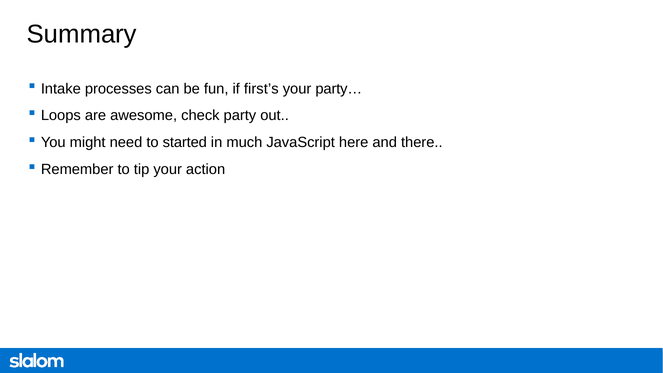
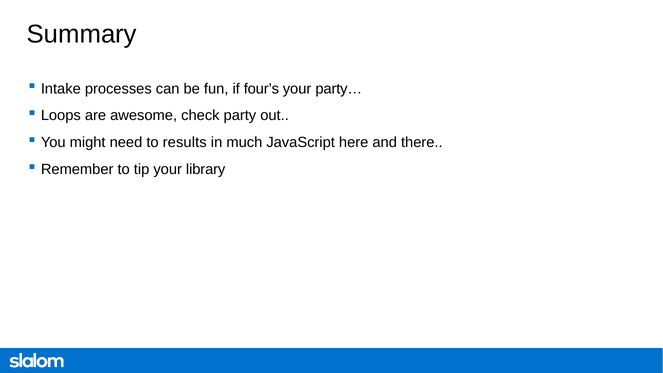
first’s: first’s -> four’s
started: started -> results
action: action -> library
